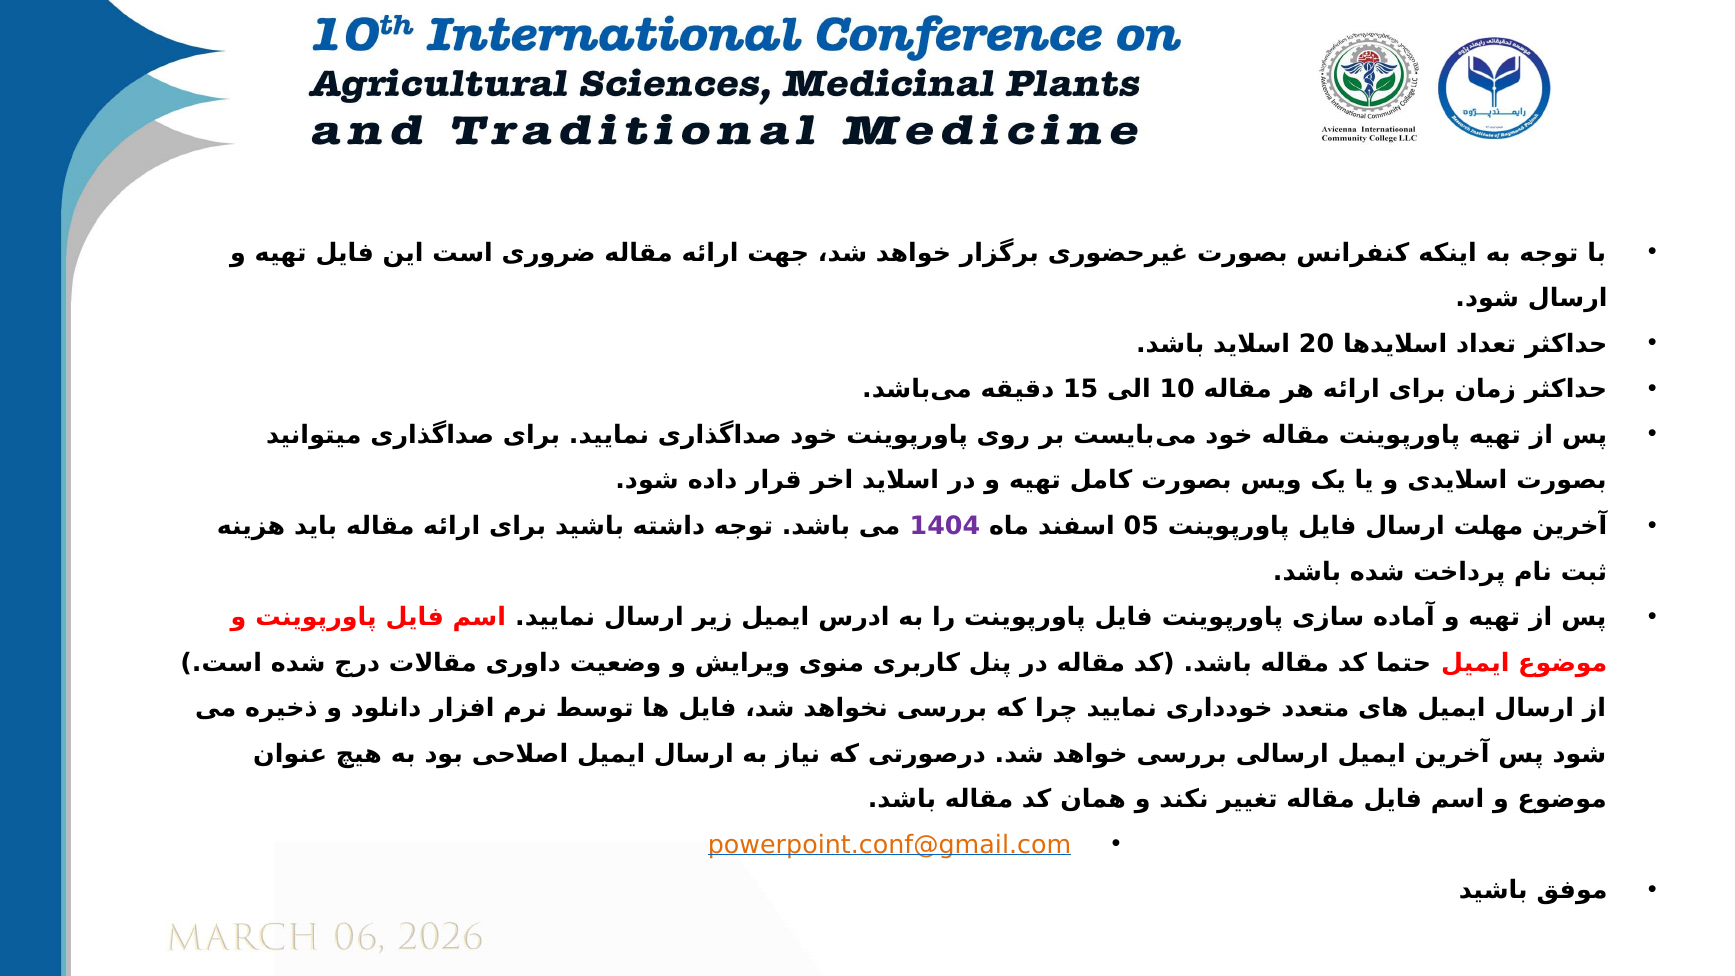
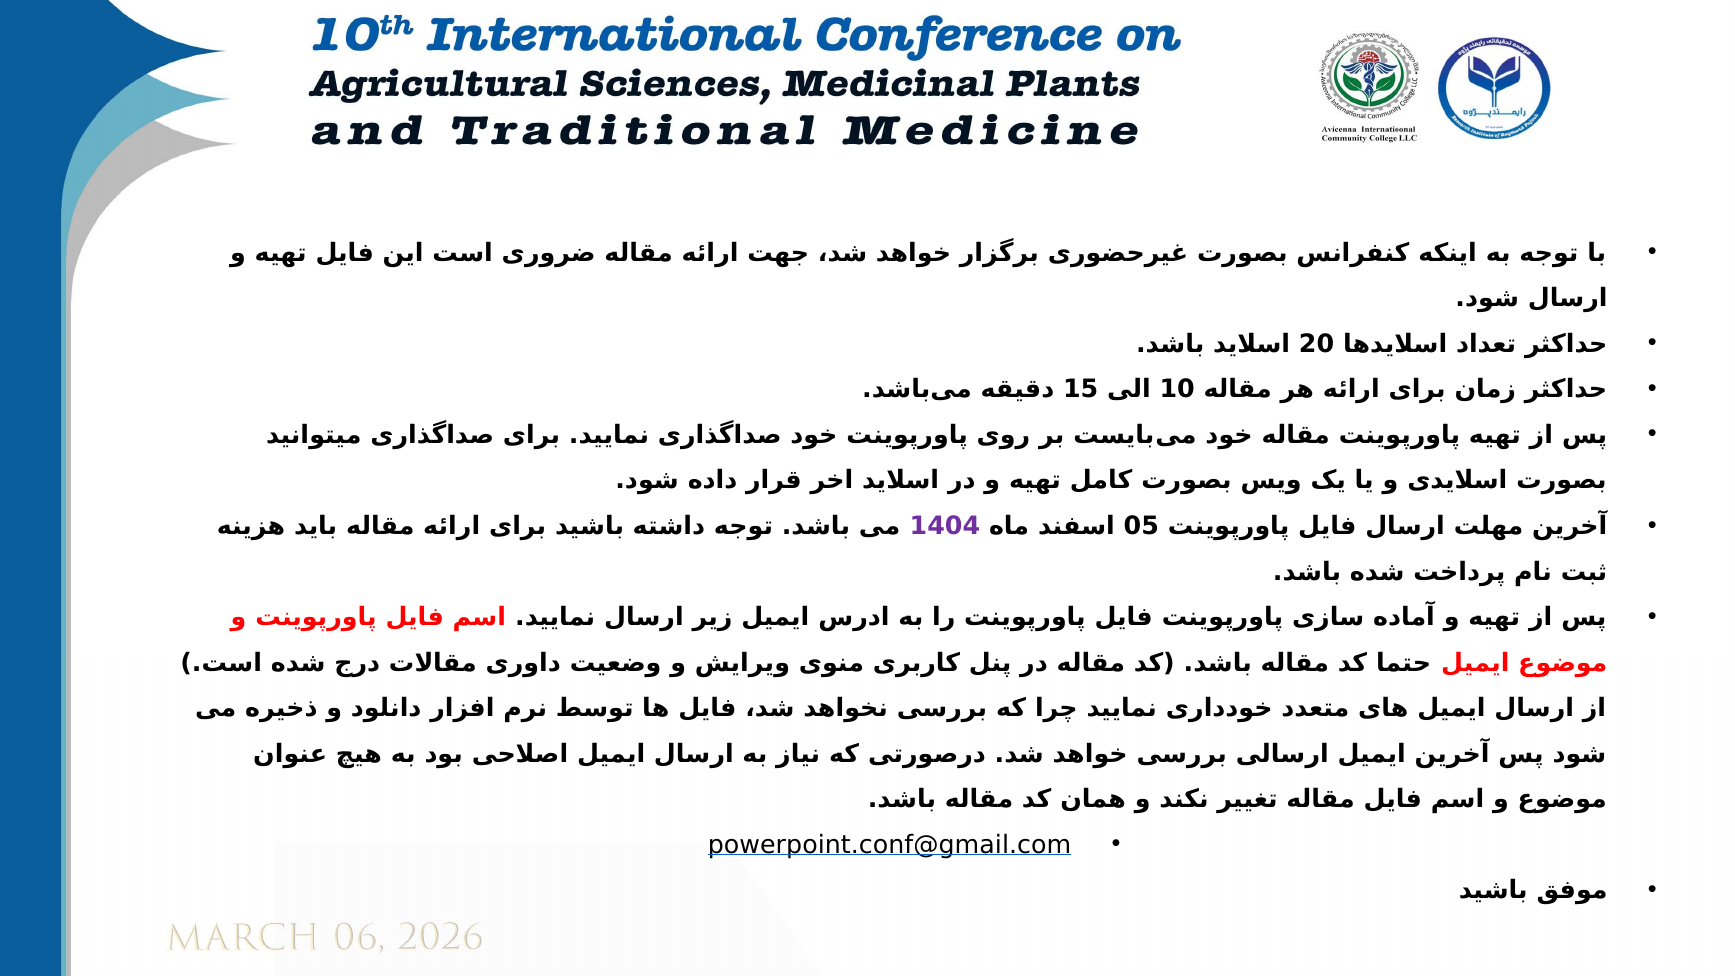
powerpoint.conf@gmail.com colour: orange -> black
